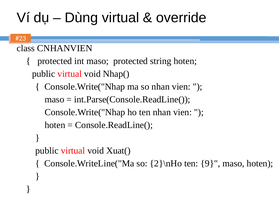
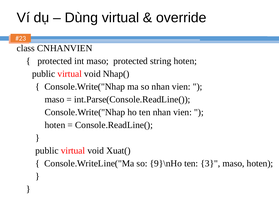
2}\nHo: 2}\nHo -> 9}\nHo
9: 9 -> 3
